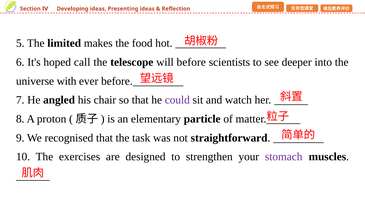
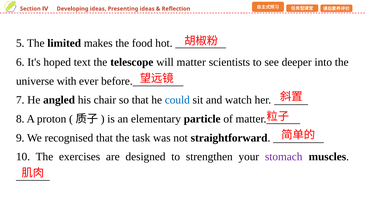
call: call -> text
before: before -> matter
could colour: purple -> blue
